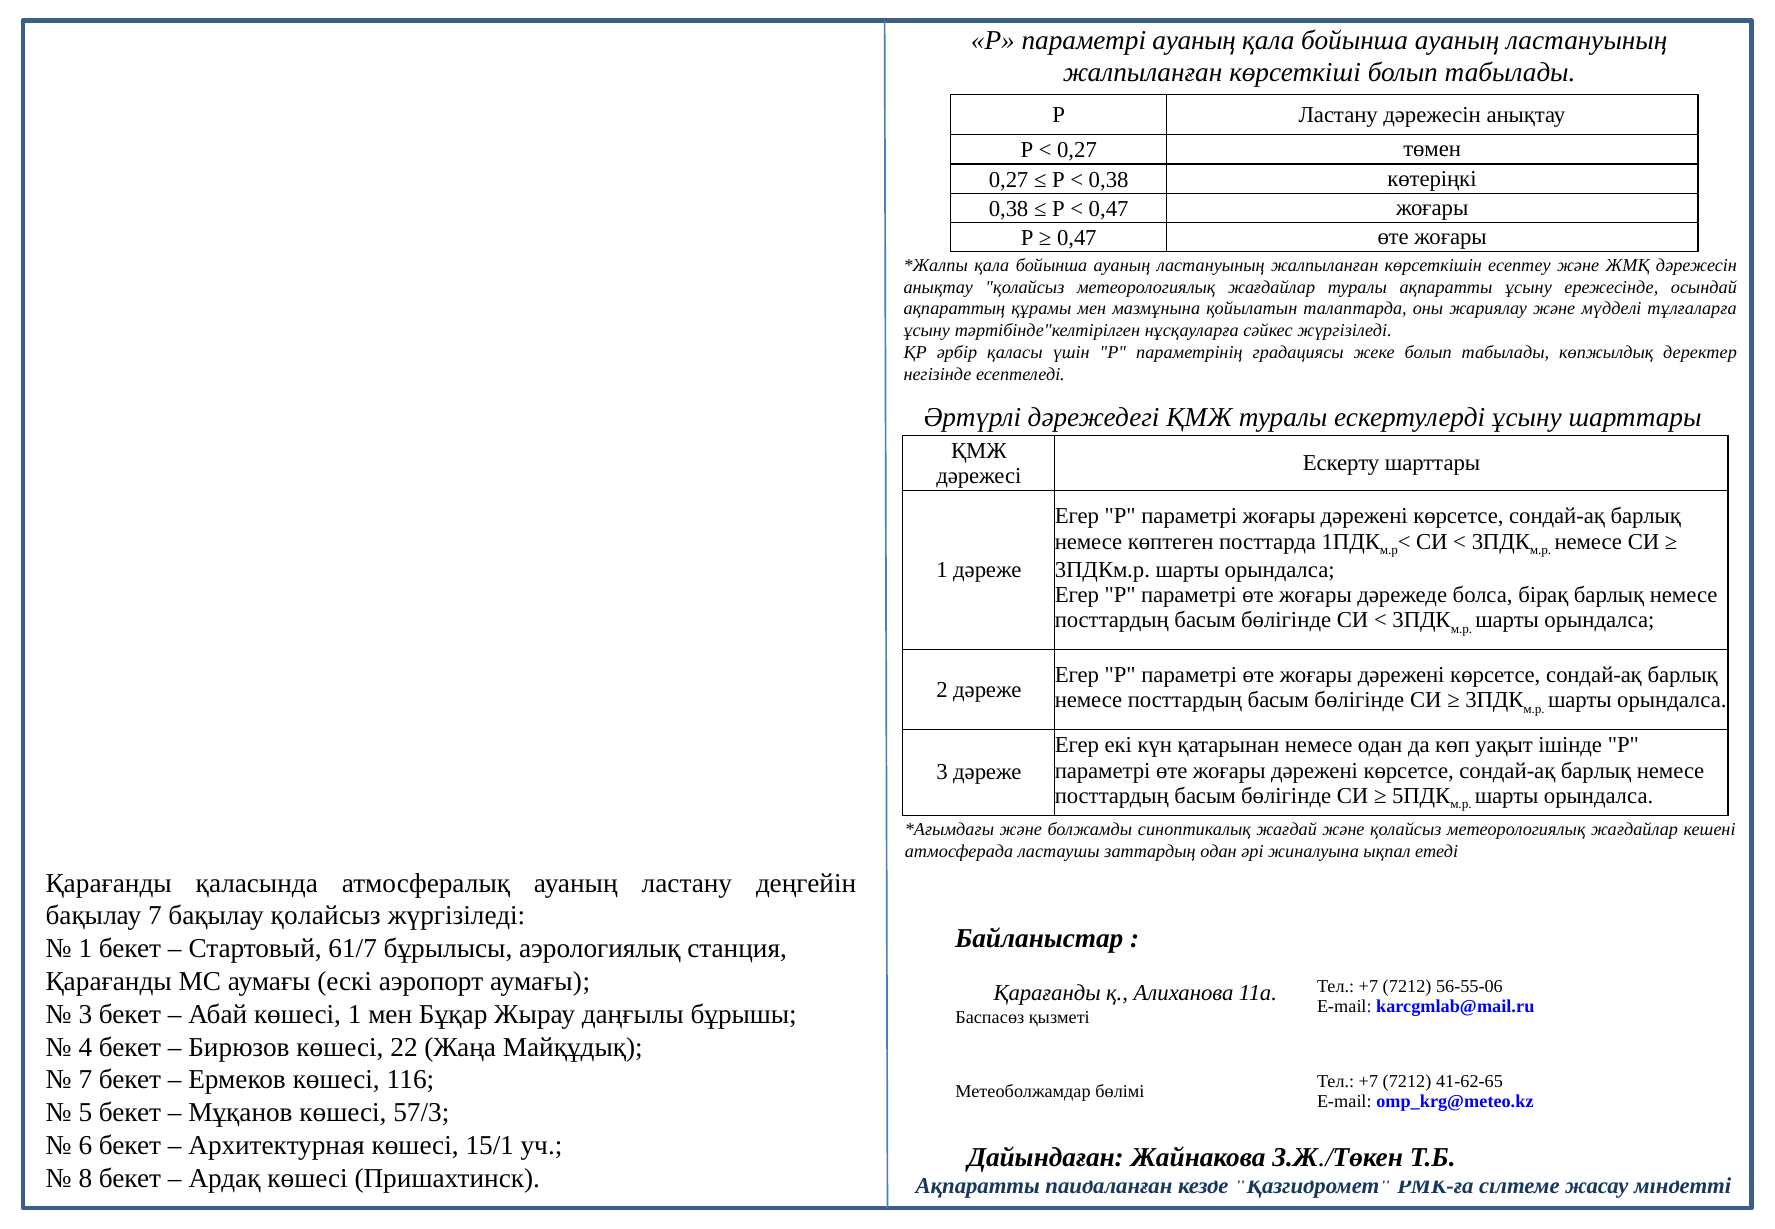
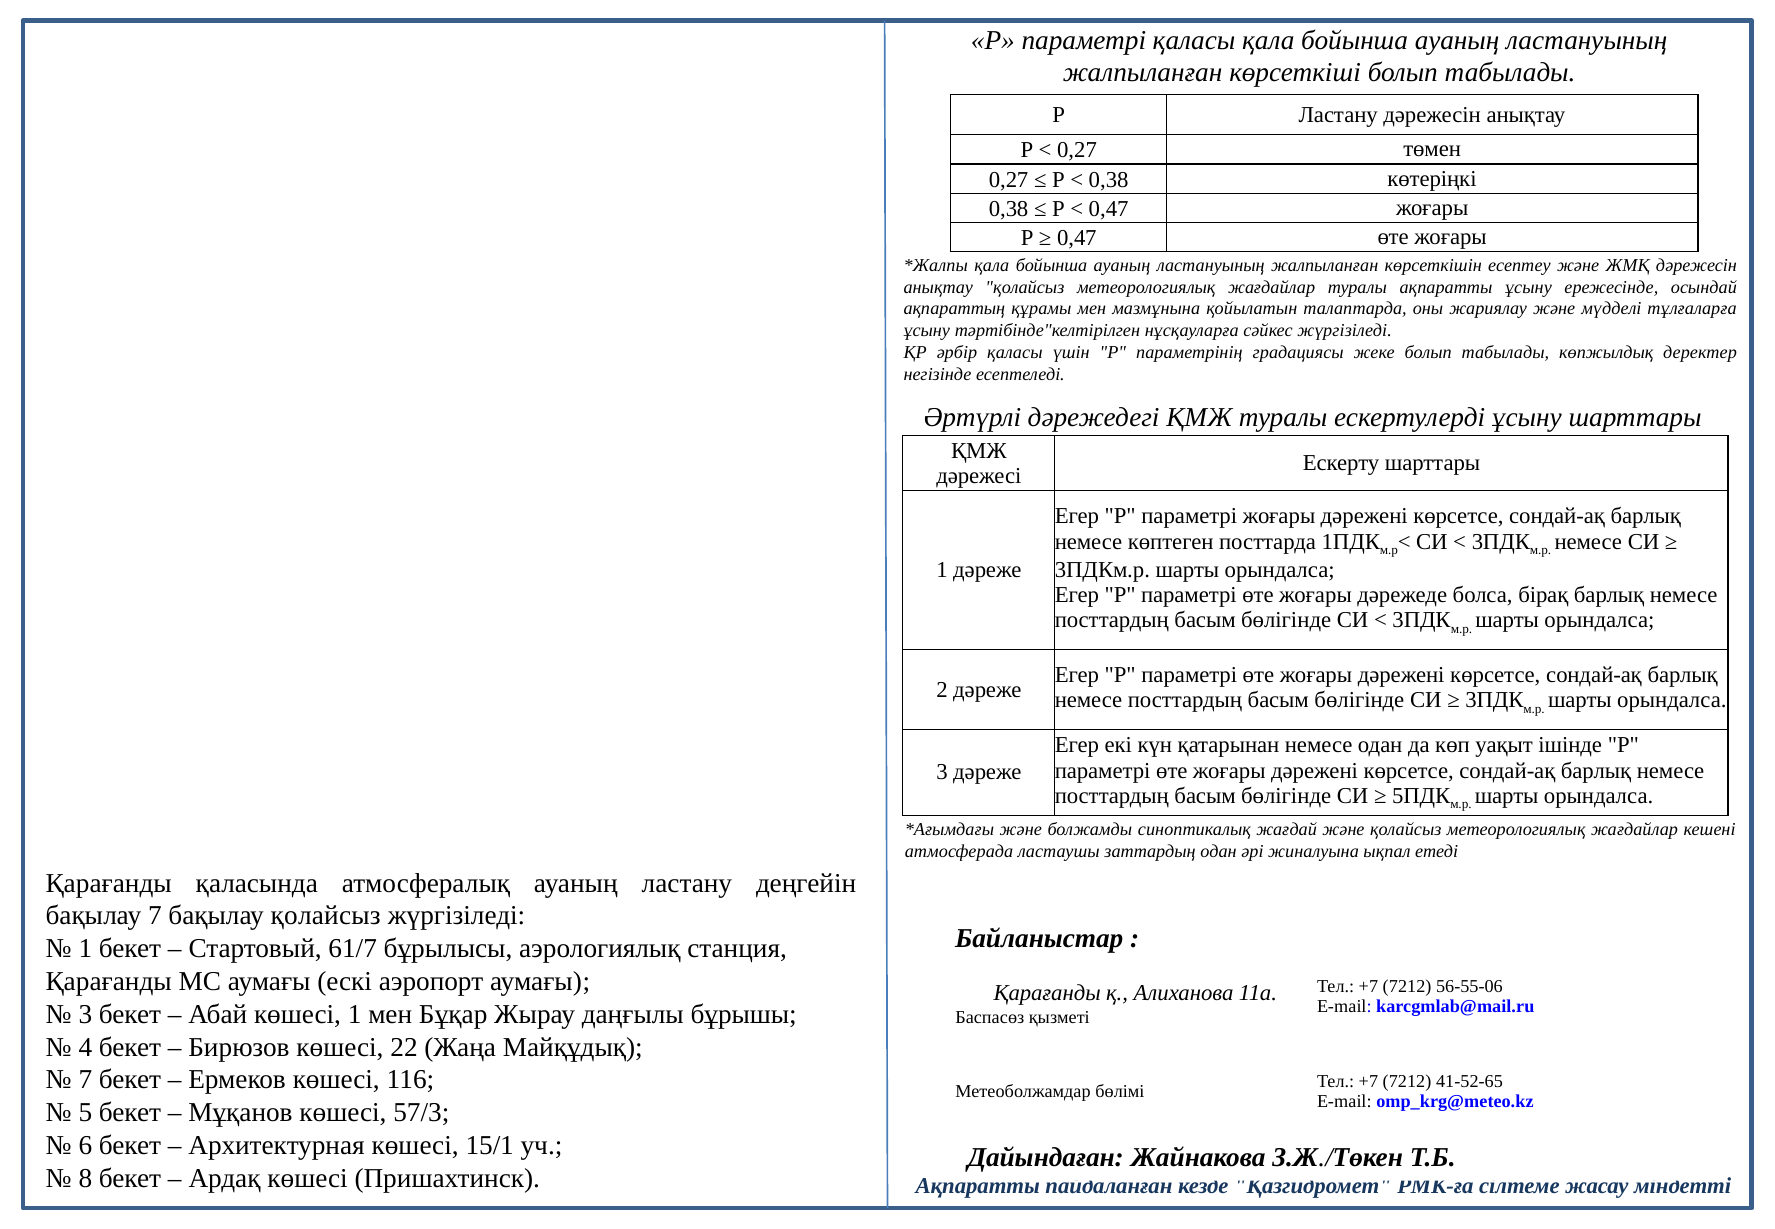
параметрі ауаның: ауаның -> қаласы
41-62-65: 41-62-65 -> 41-52-65
